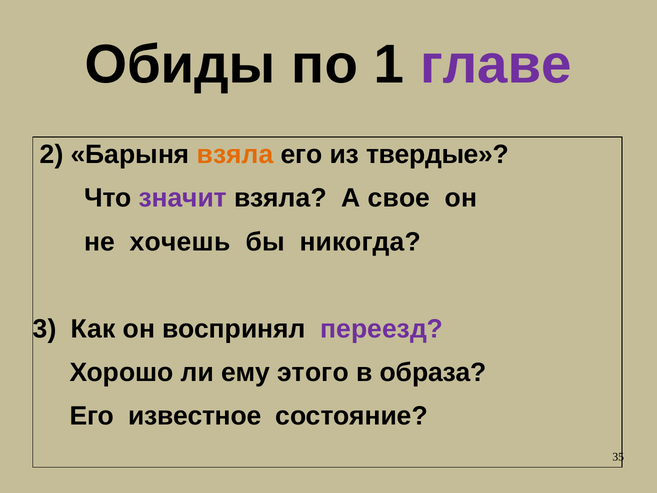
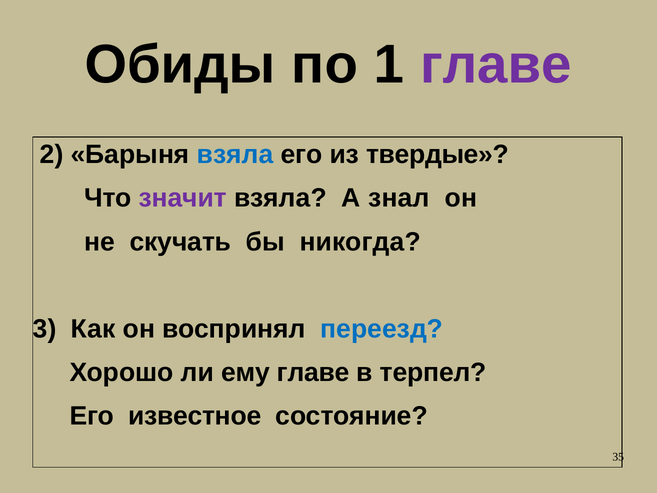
взяла at (235, 155) colour: orange -> blue
свое: свое -> знал
хочешь: хочешь -> скучать
переезд colour: purple -> blue
ему этого: этого -> главе
образа: образа -> терпел
